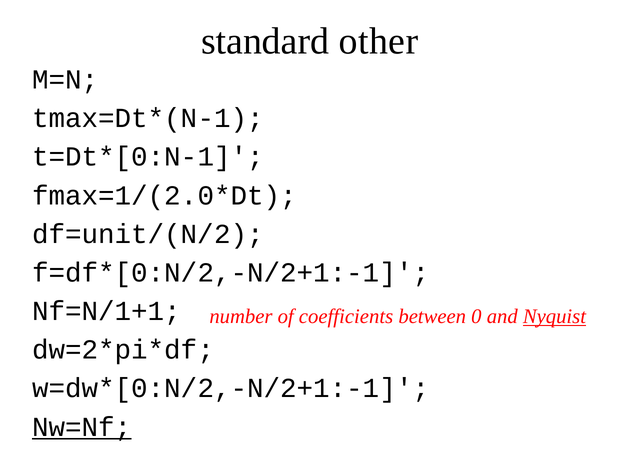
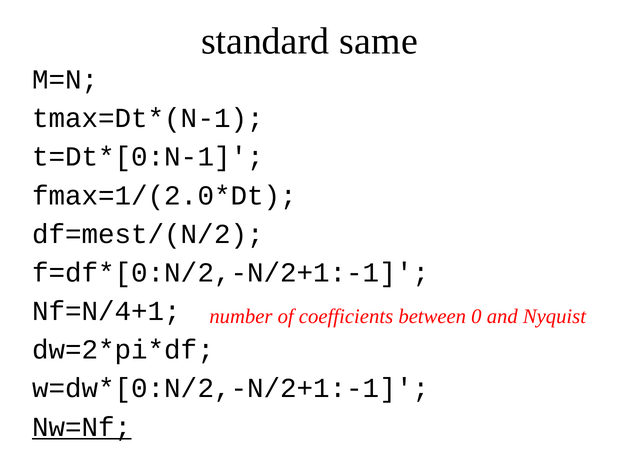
other: other -> same
df=unit/(N/2: df=unit/(N/2 -> df=mest/(N/2
Nf=N/1+1: Nf=N/1+1 -> Nf=N/4+1
Nyquist underline: present -> none
